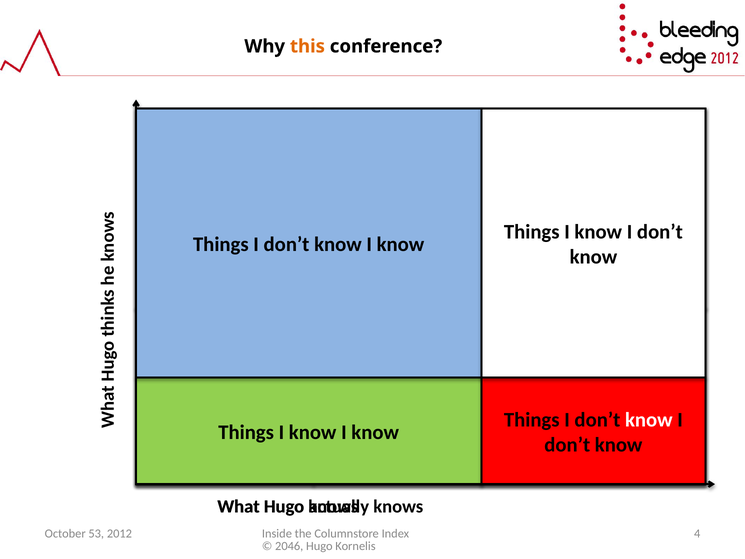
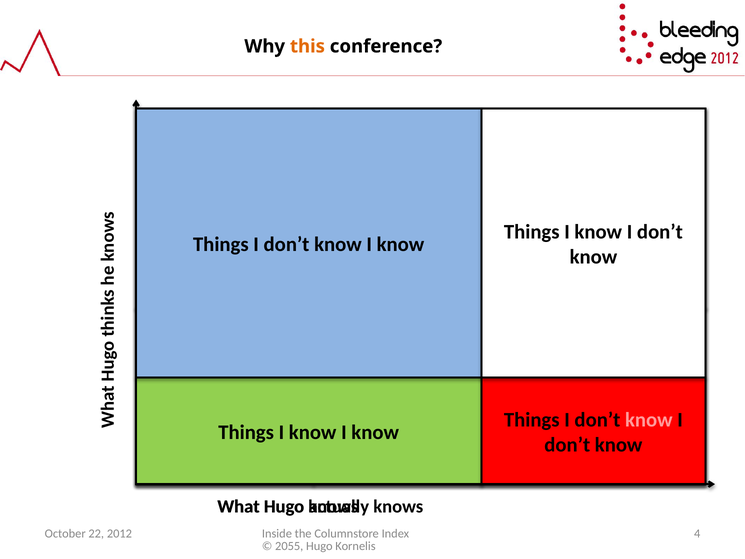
know at (649, 420) colour: white -> pink
53: 53 -> 22
2046: 2046 -> 2055
